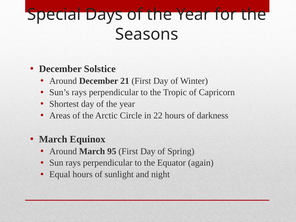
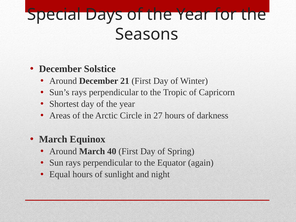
22: 22 -> 27
95: 95 -> 40
